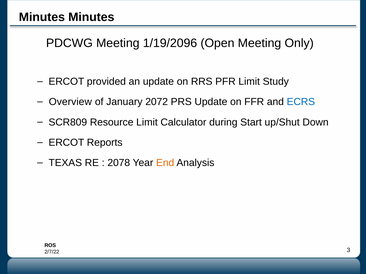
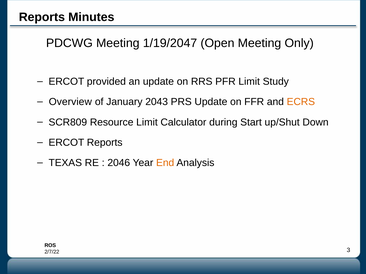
Minutes at (42, 17): Minutes -> Reports
1/19/2096: 1/19/2096 -> 1/19/2047
2072: 2072 -> 2043
ECRS colour: blue -> orange
2078: 2078 -> 2046
